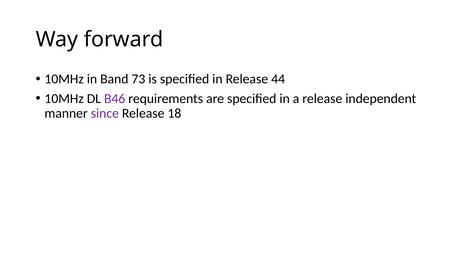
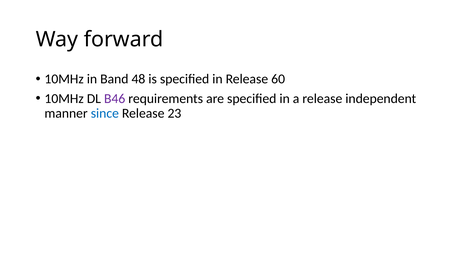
73: 73 -> 48
44: 44 -> 60
since colour: purple -> blue
18: 18 -> 23
